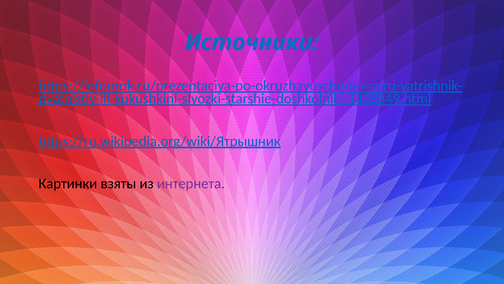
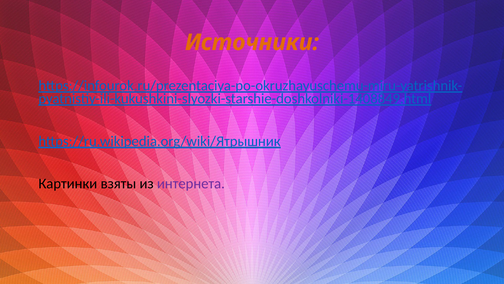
Источники colour: blue -> orange
